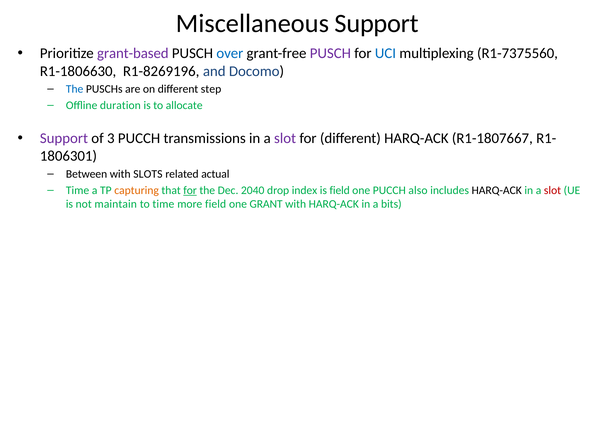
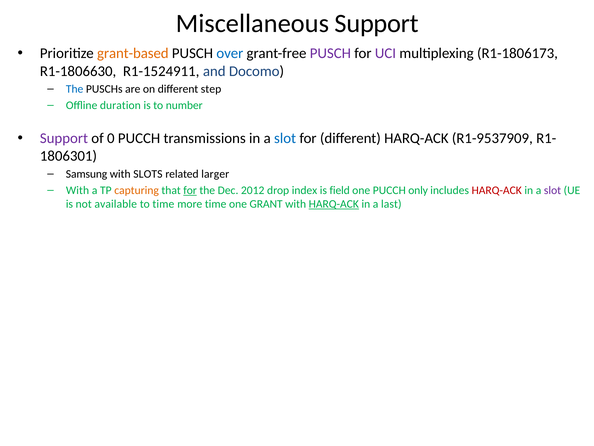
grant-based colour: purple -> orange
UCI colour: blue -> purple
R1-7375560: R1-7375560 -> R1-1806173
R1-8269196: R1-8269196 -> R1-1524911
allocate: allocate -> number
3: 3 -> 0
slot at (285, 138) colour: purple -> blue
R1-1807667: R1-1807667 -> R1-9537909
Between: Between -> Samsung
actual: actual -> larger
Time at (78, 190): Time -> With
2040: 2040 -> 2012
also: also -> only
HARQ-ACK at (497, 190) colour: black -> red
slot at (552, 190) colour: red -> purple
maintain: maintain -> available
more field: field -> time
HARQ-ACK at (334, 204) underline: none -> present
bits: bits -> last
